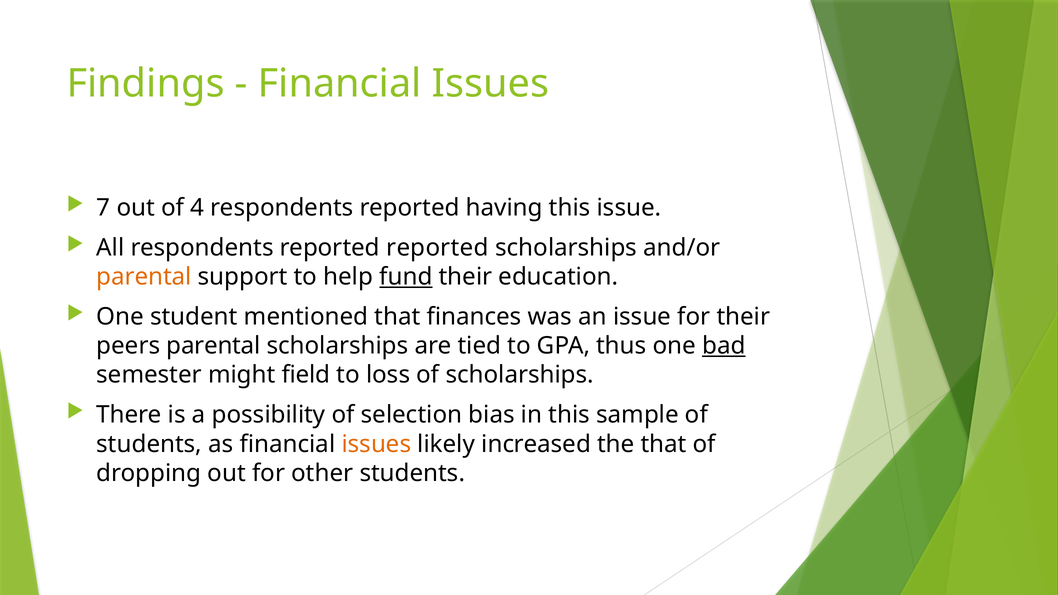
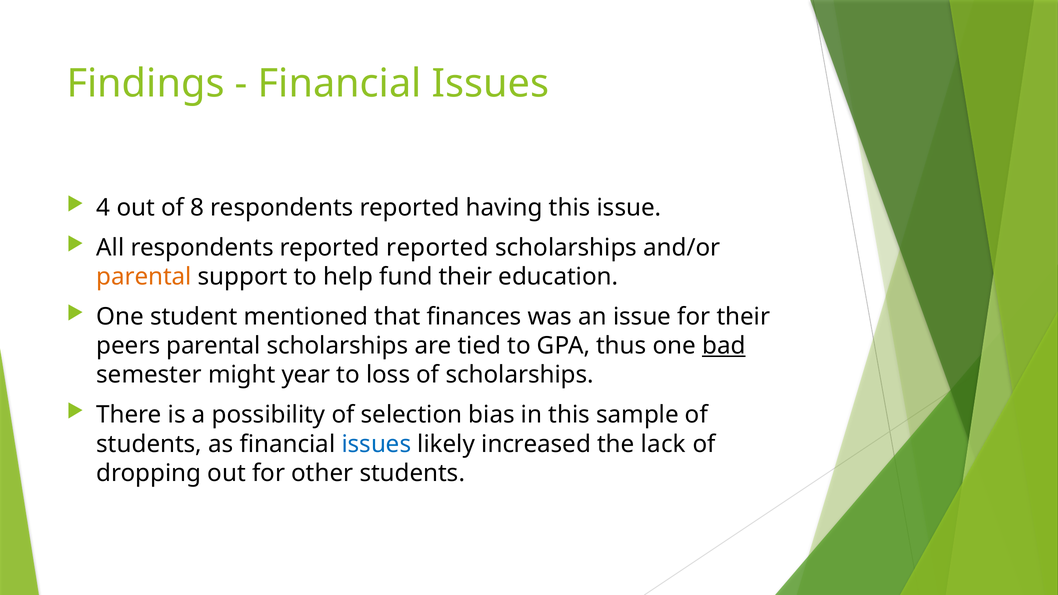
7: 7 -> 4
4: 4 -> 8
fund underline: present -> none
field: field -> year
issues at (376, 444) colour: orange -> blue
the that: that -> lack
